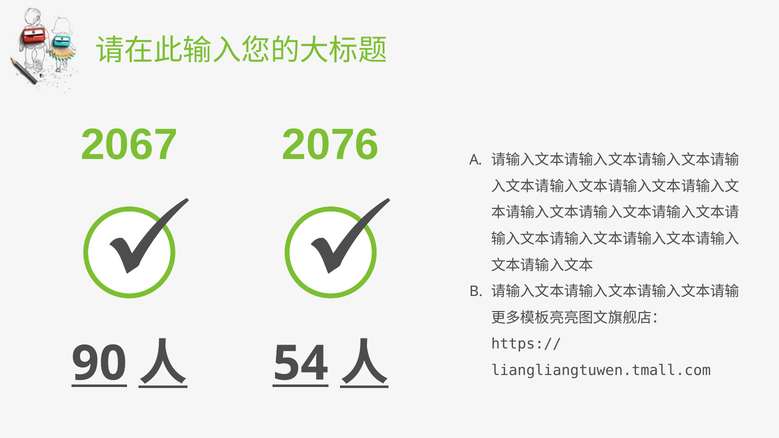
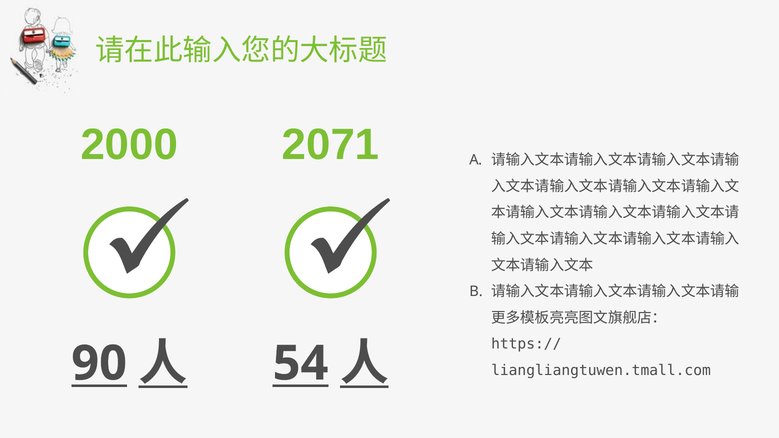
2067: 2067 -> 2000
2076: 2076 -> 2071
